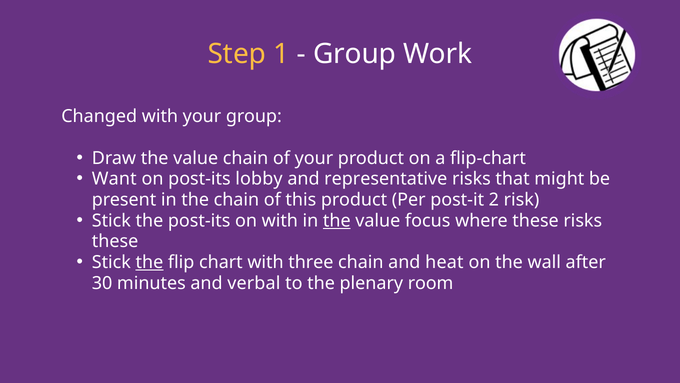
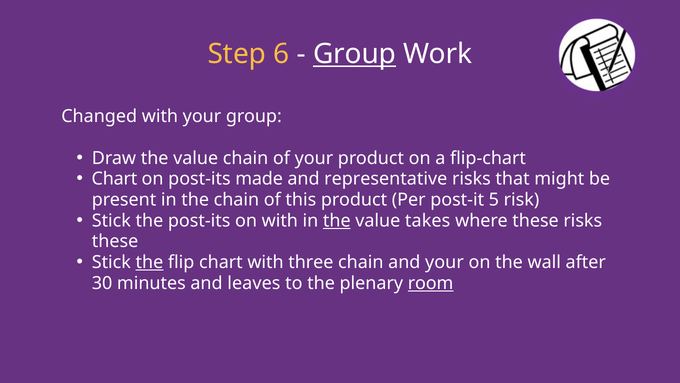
1: 1 -> 6
Group at (355, 54) underline: none -> present
Want at (114, 179): Want -> Chart
lobby: lobby -> made
2: 2 -> 5
focus: focus -> takes
and heat: heat -> your
verbal: verbal -> leaves
room underline: none -> present
